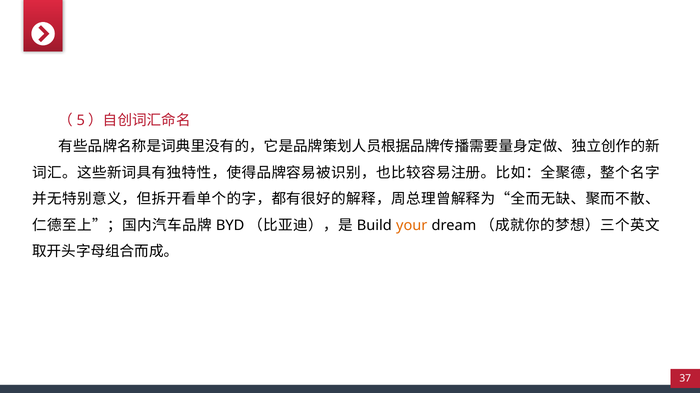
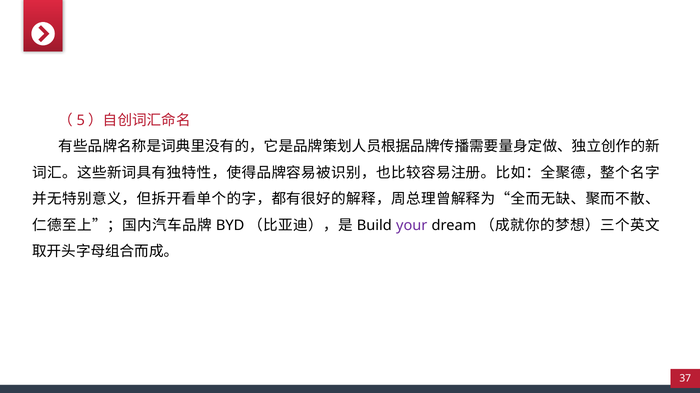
your colour: orange -> purple
